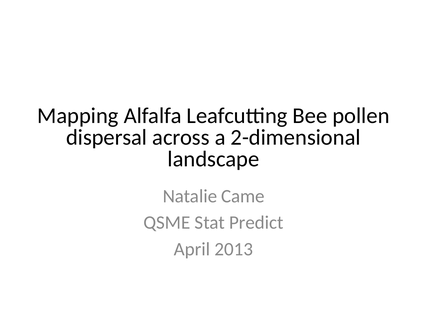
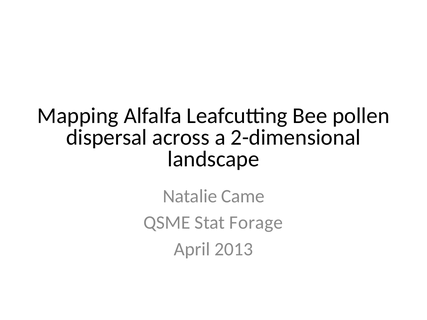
Predict: Predict -> Forage
